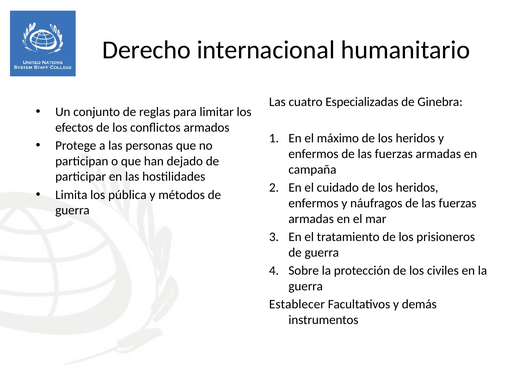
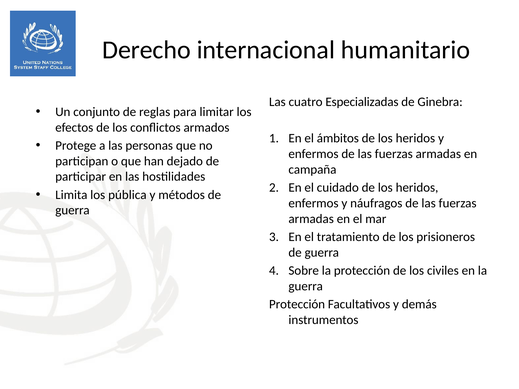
máximo: máximo -> ámbitos
Establecer at (297, 305): Establecer -> Protección
